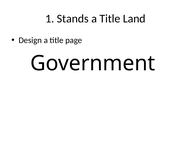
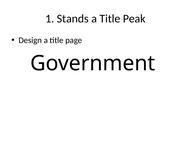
Land: Land -> Peak
